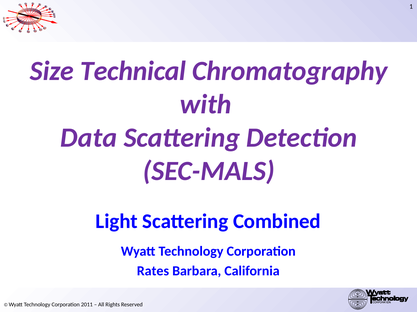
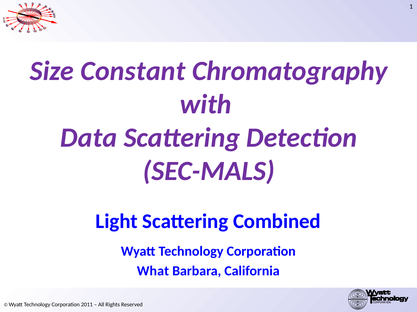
Technical: Technical -> Constant
Rates: Rates -> What
